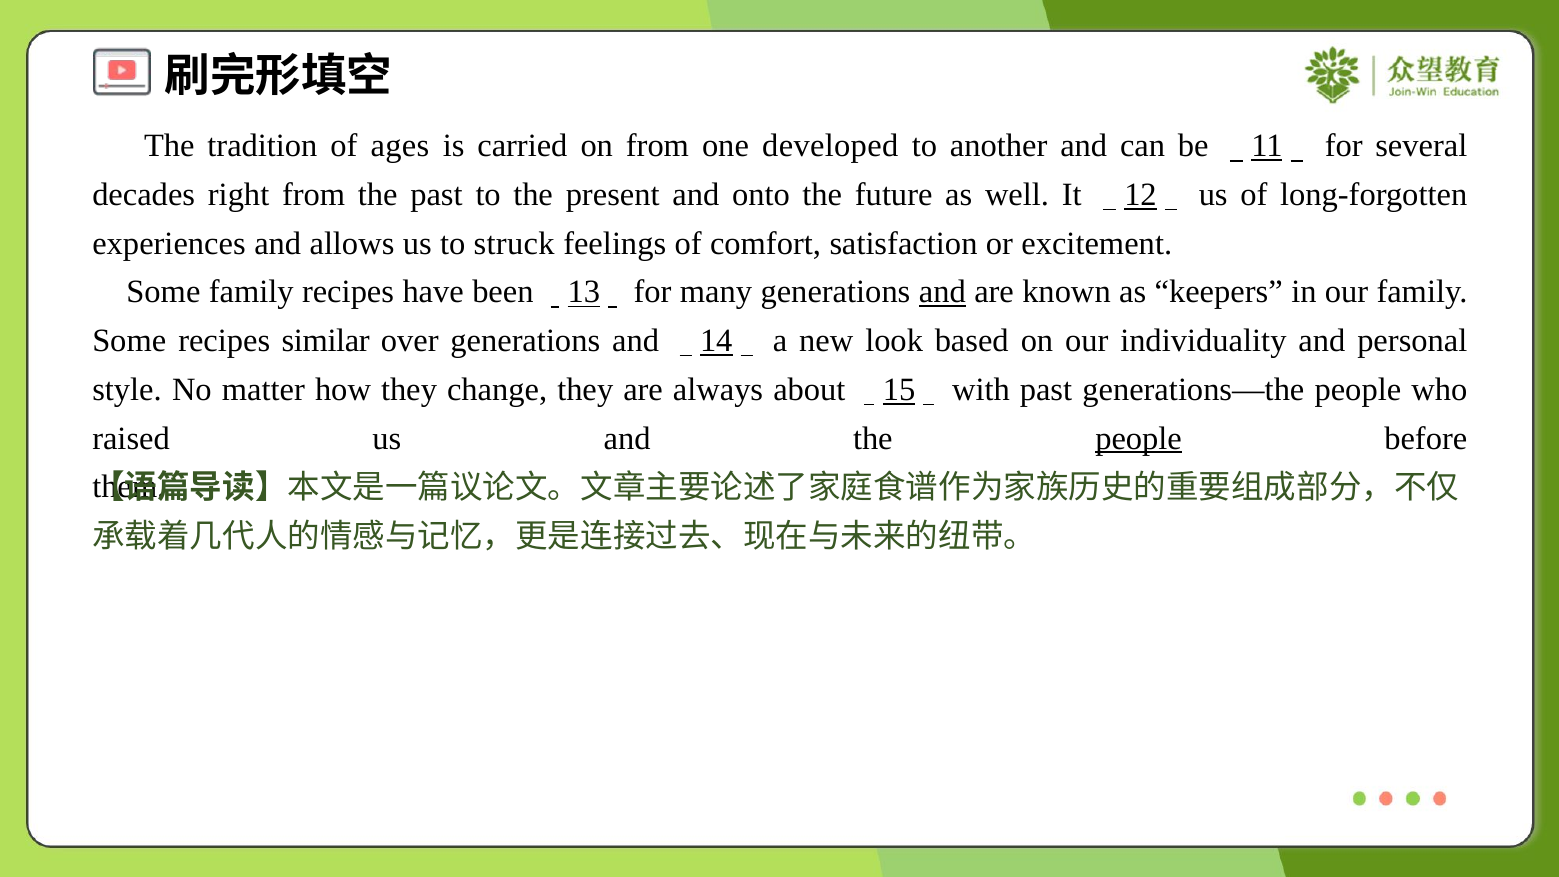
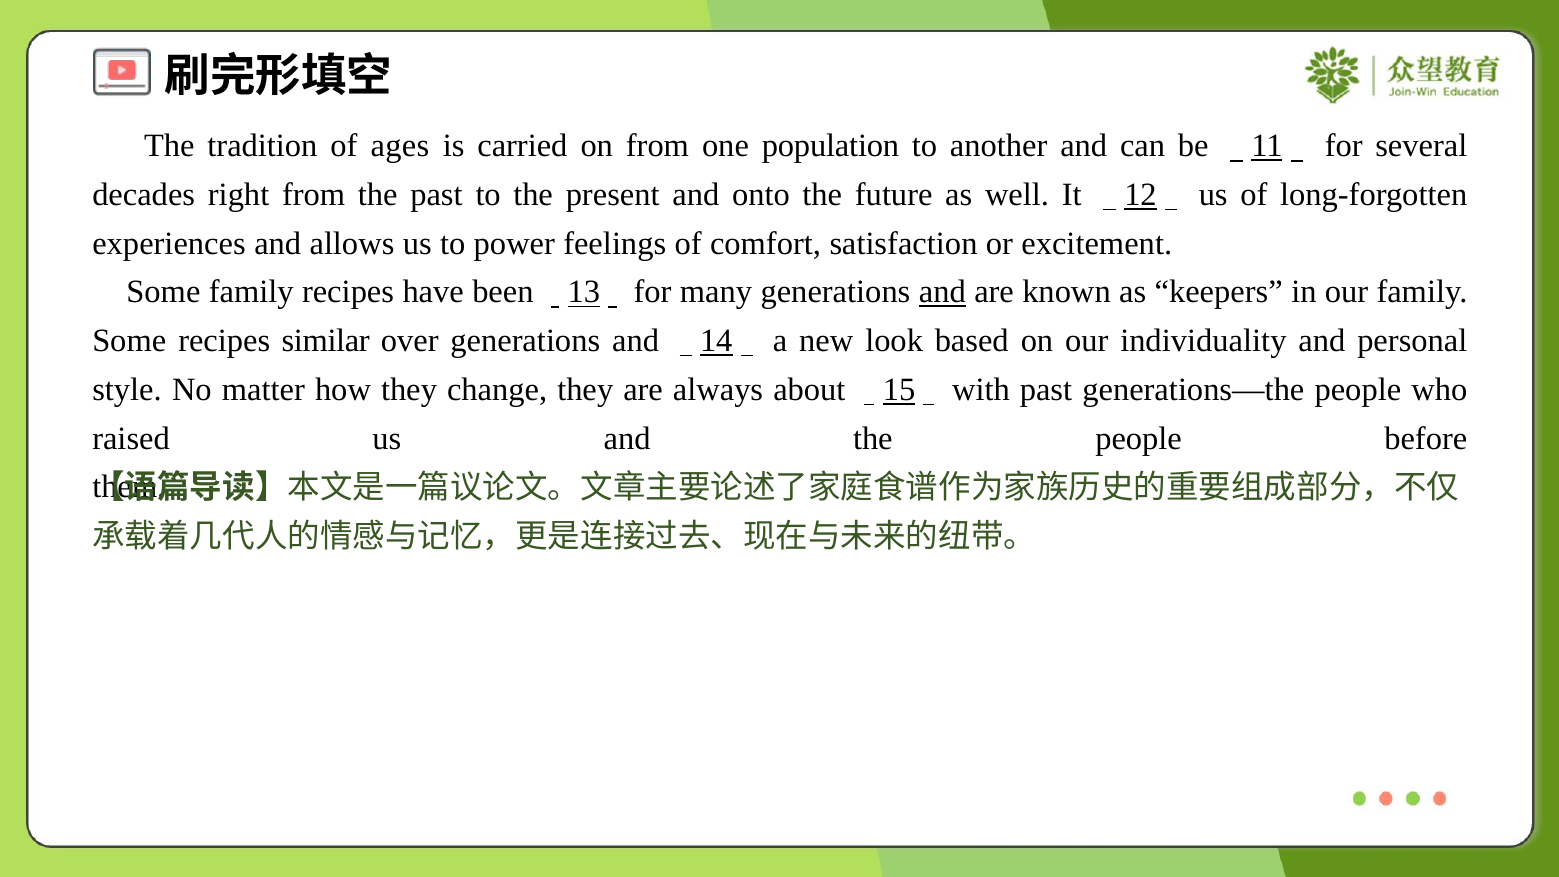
developed: developed -> population
struck: struck -> power
people at (1139, 438) underline: present -> none
